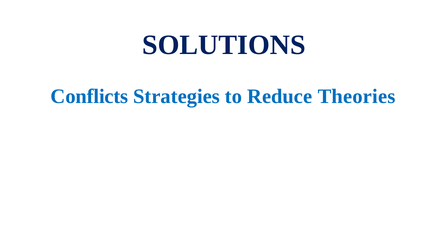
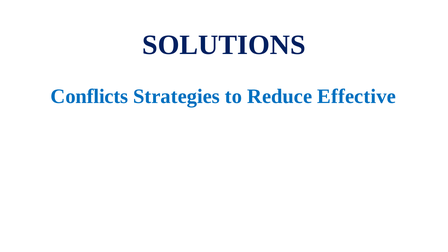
Theories: Theories -> Effective
